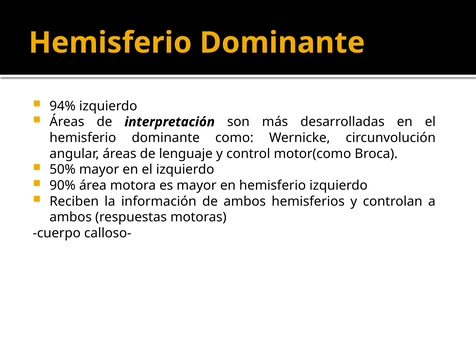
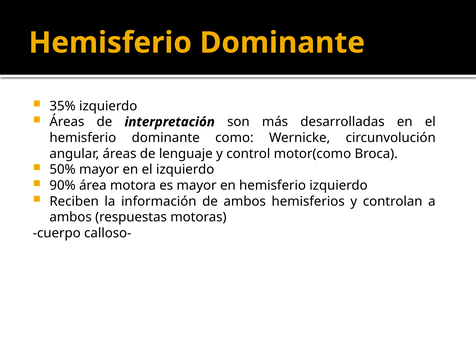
94%: 94% -> 35%
